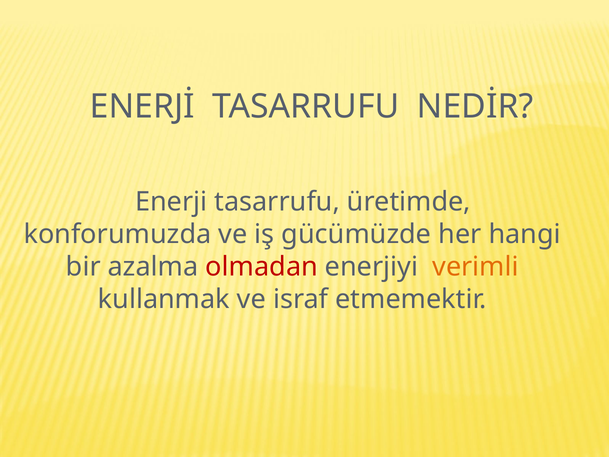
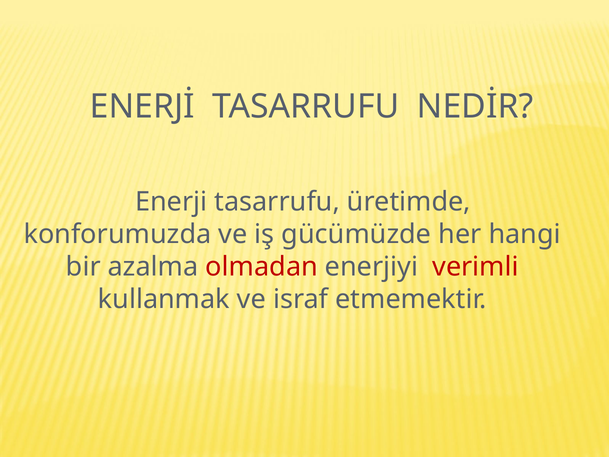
verimli colour: orange -> red
